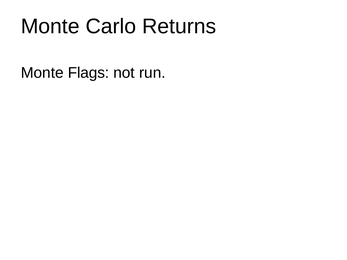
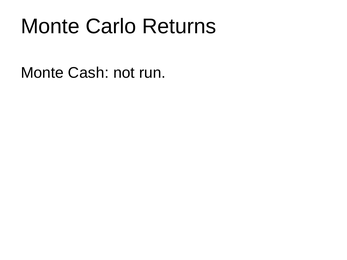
Flags: Flags -> Cash
